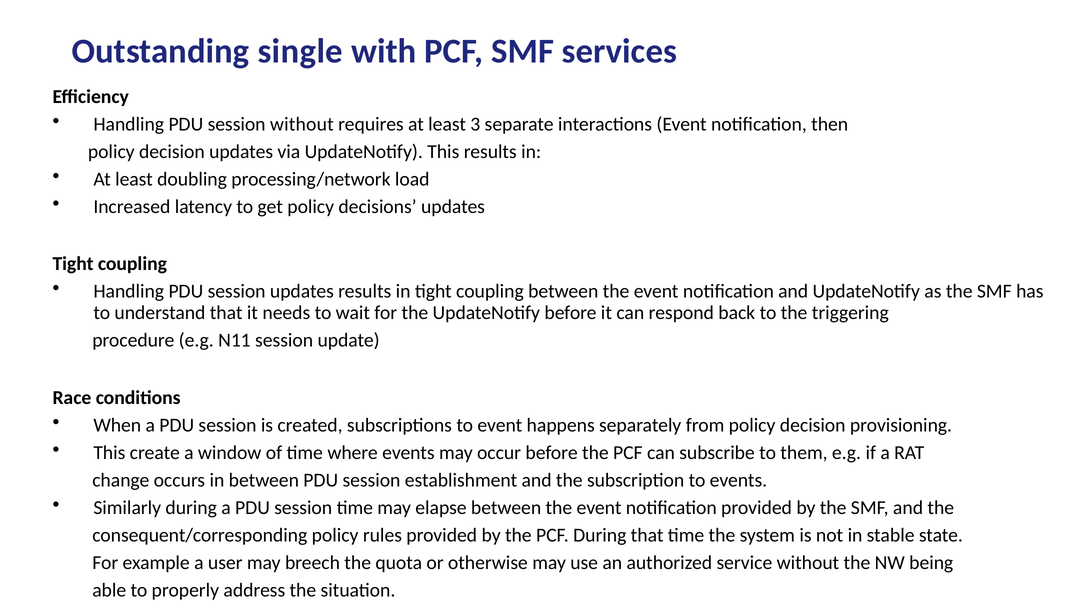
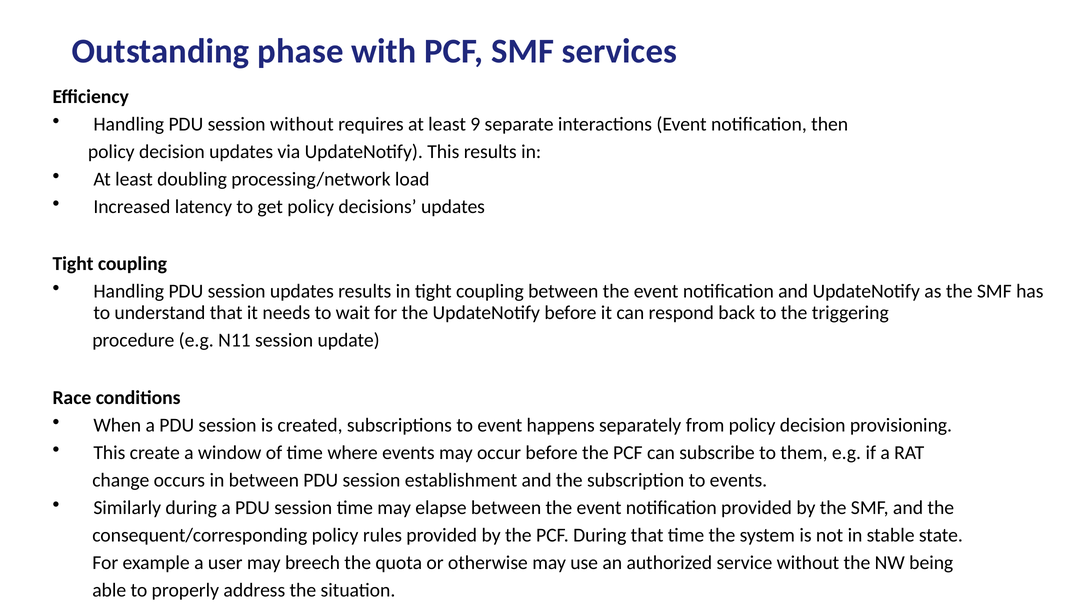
single: single -> phase
3: 3 -> 9
